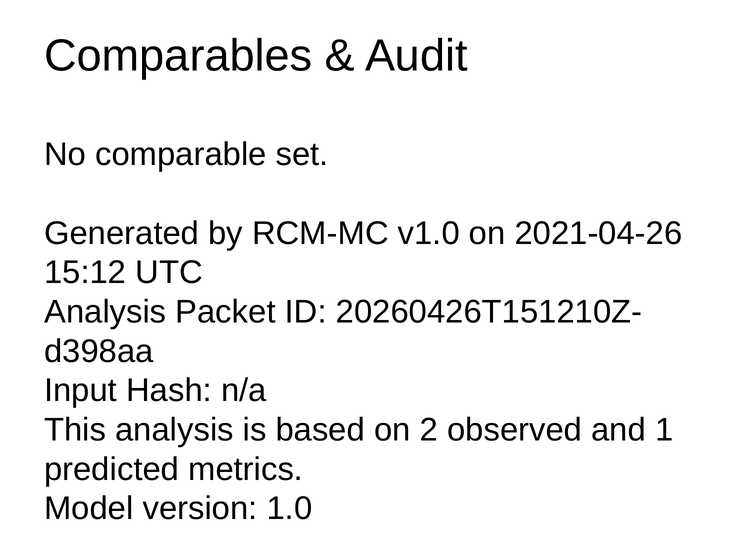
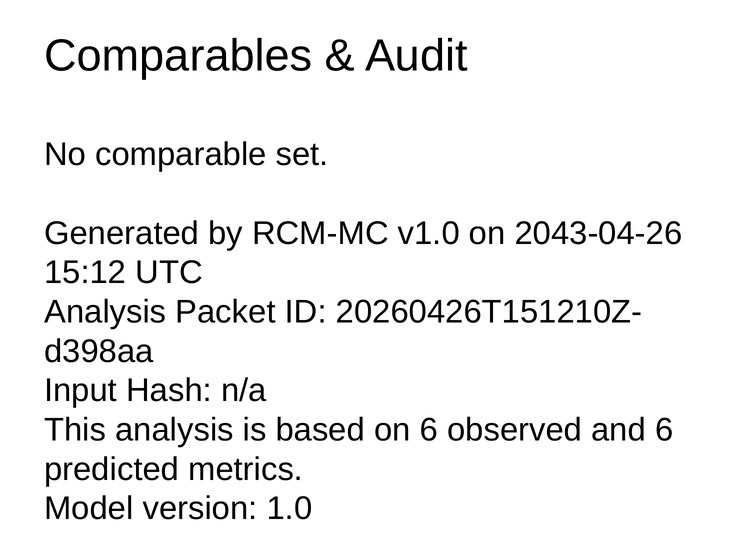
2021-04-26: 2021-04-26 -> 2043-04-26
on 2: 2 -> 6
and 1: 1 -> 6
